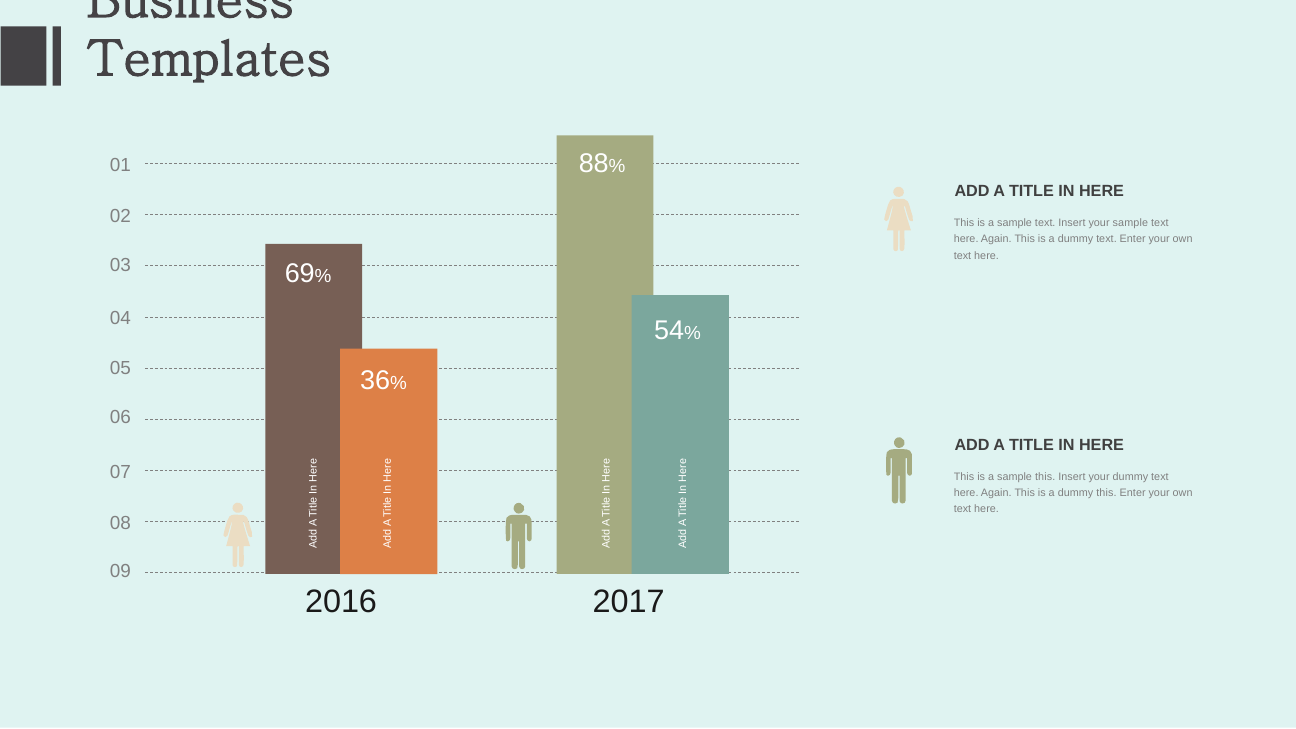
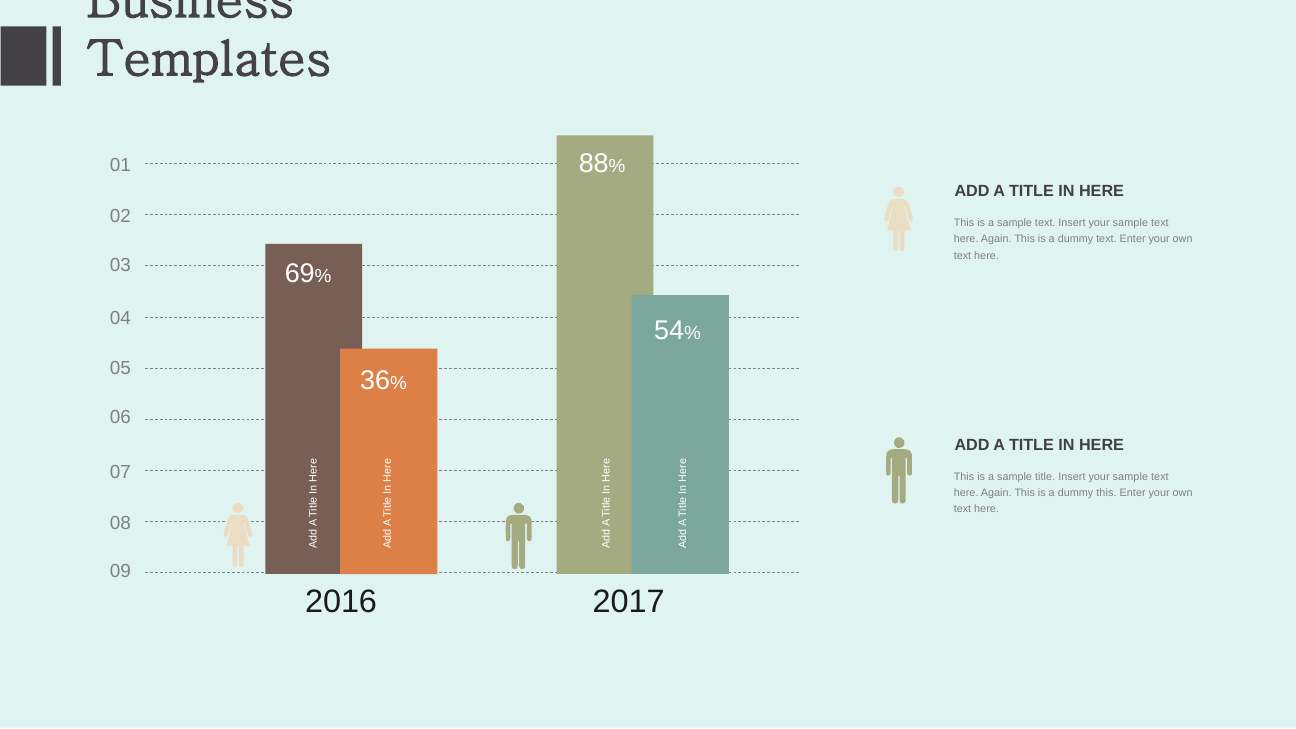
sample this: this -> title
dummy at (1130, 477): dummy -> sample
